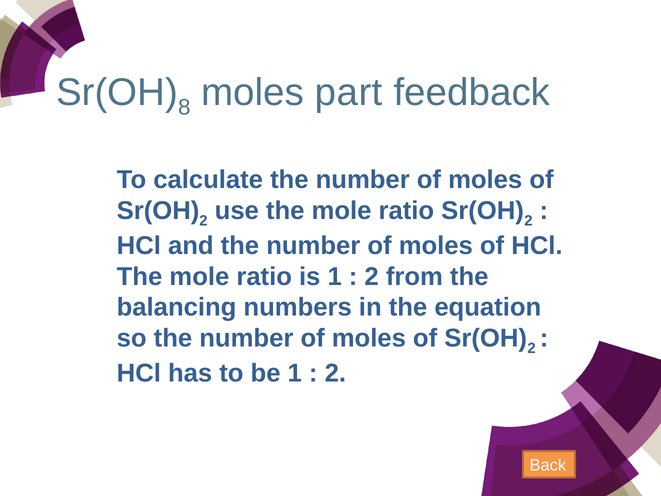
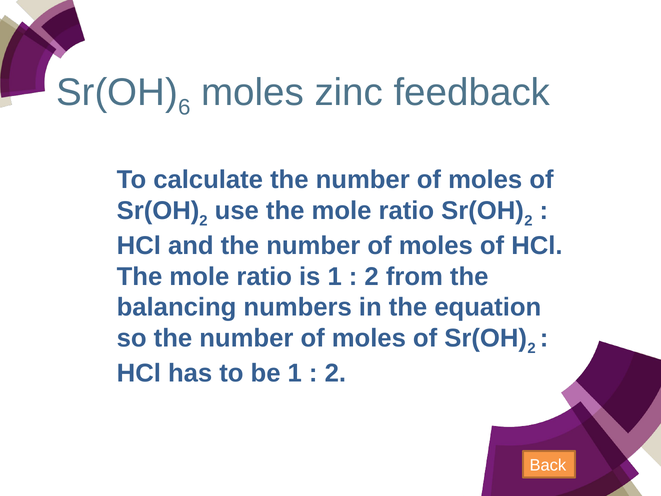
8: 8 -> 6
moles part: part -> zinc
